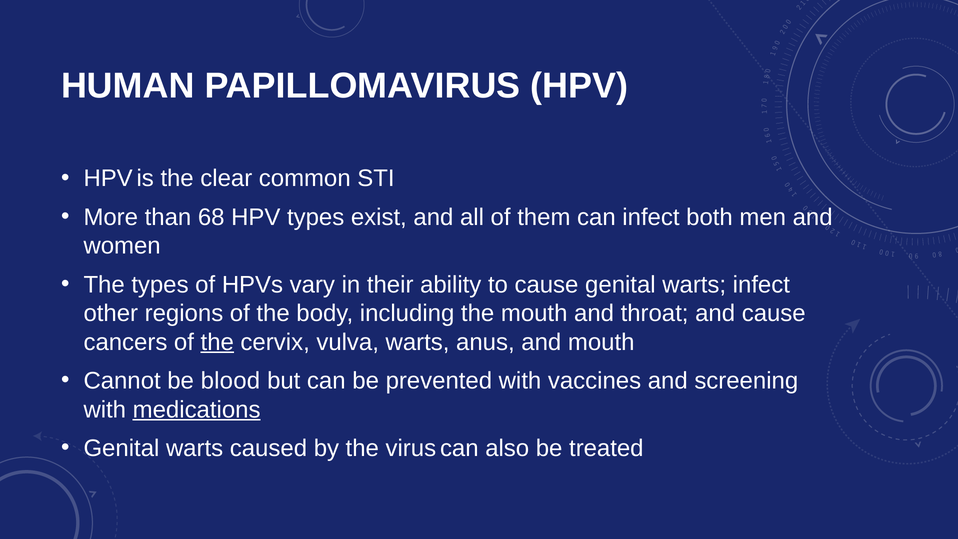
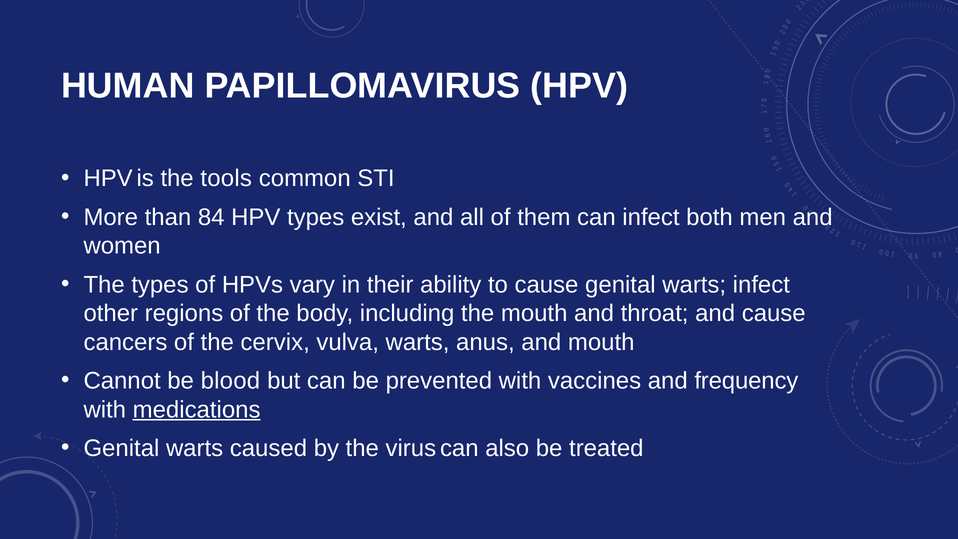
clear: clear -> tools
68: 68 -> 84
the at (217, 342) underline: present -> none
screening: screening -> frequency
